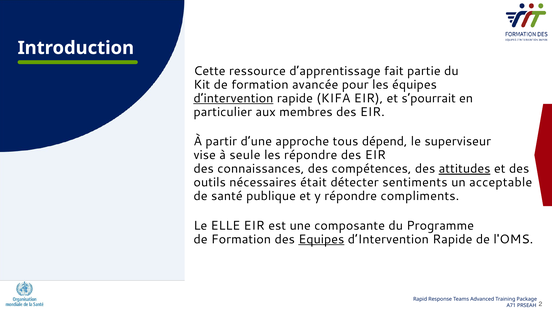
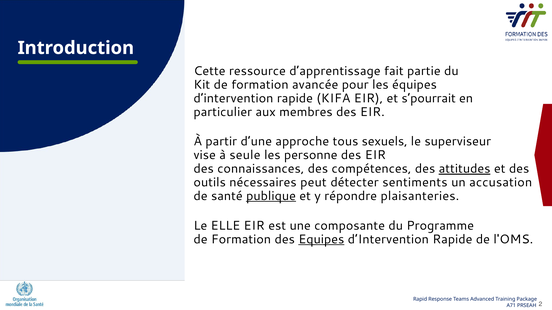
d’intervention at (233, 98) underline: present -> none
dépend: dépend -> sexuels
les répondre: répondre -> personne
était: était -> peut
acceptable: acceptable -> accusation
publique underline: none -> present
compliments: compliments -> plaisanteries
